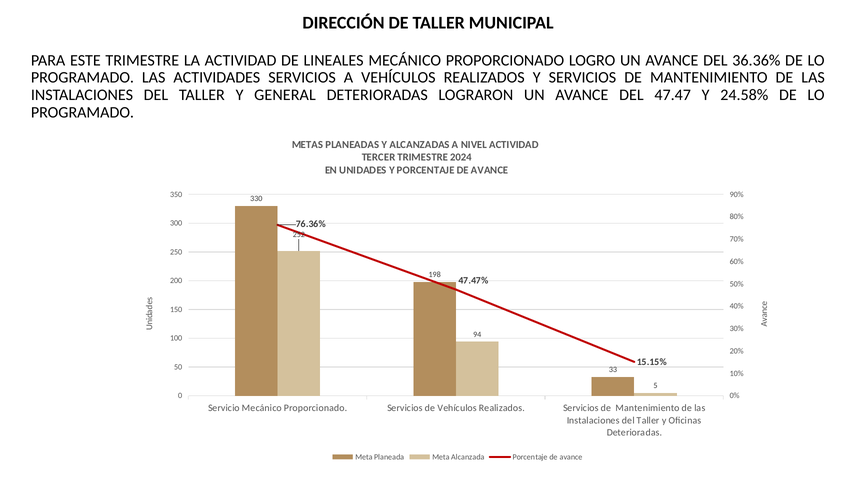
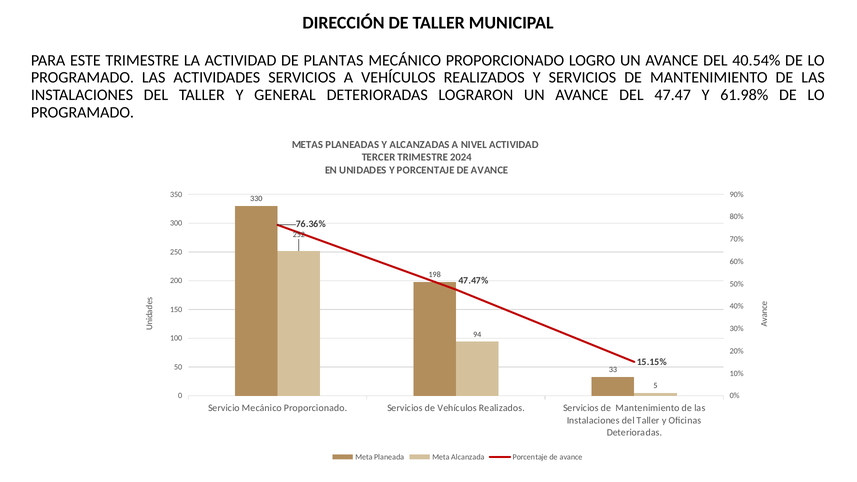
LINEALES: LINEALES -> PLANTAS
36.36%: 36.36% -> 40.54%
24.58%: 24.58% -> 61.98%
